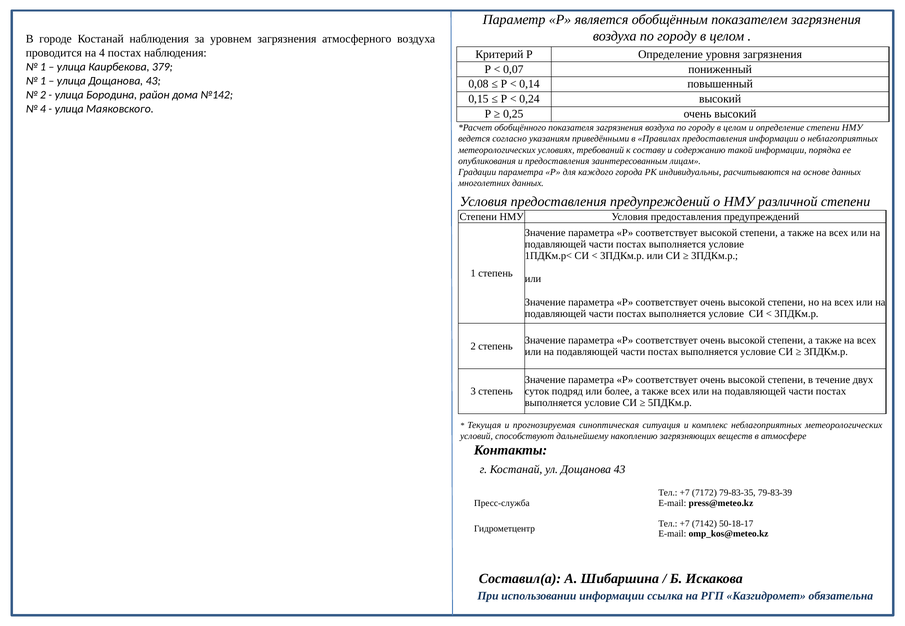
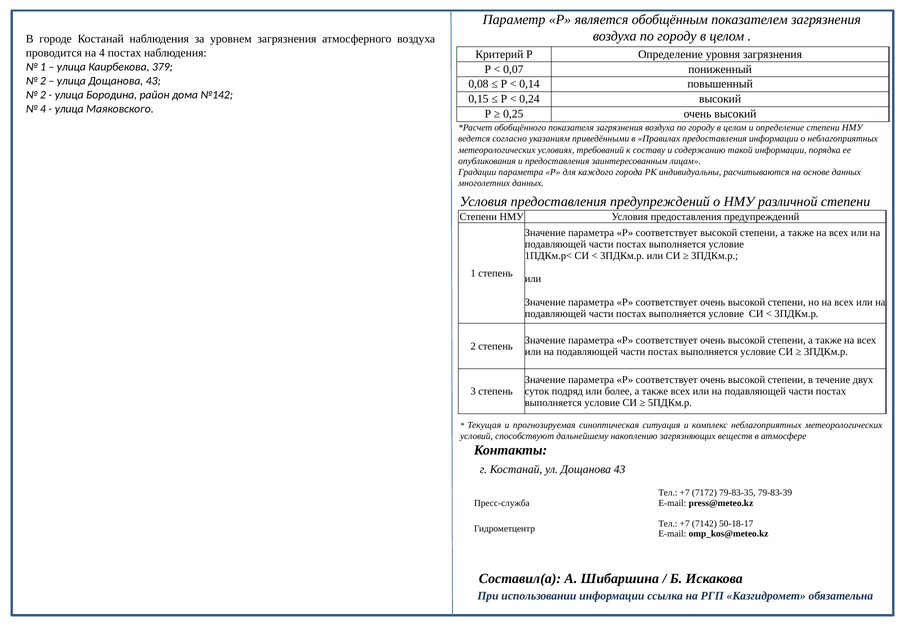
1 at (43, 81): 1 -> 2
